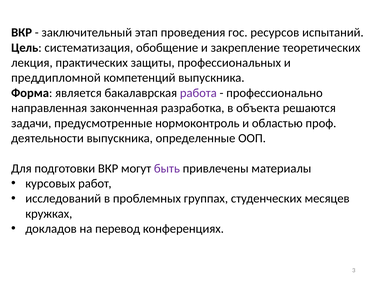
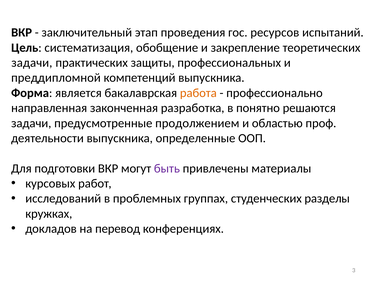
лекция at (32, 63): лекция -> задачи
работа colour: purple -> orange
объекта: объекта -> понятно
нормоконтроль: нормоконтроль -> продолжением
месяцев: месяцев -> разделы
